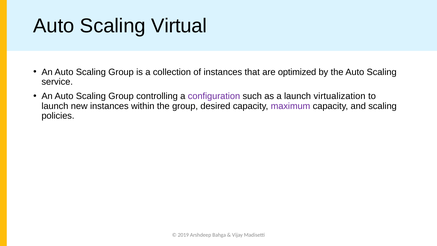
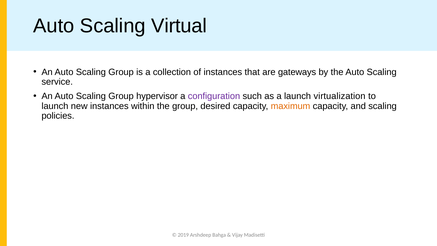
optimized: optimized -> gateways
controlling: controlling -> hypervisor
maximum colour: purple -> orange
